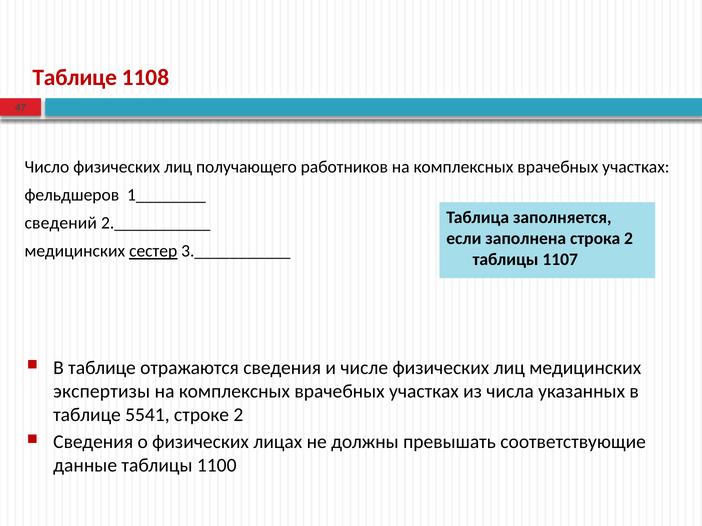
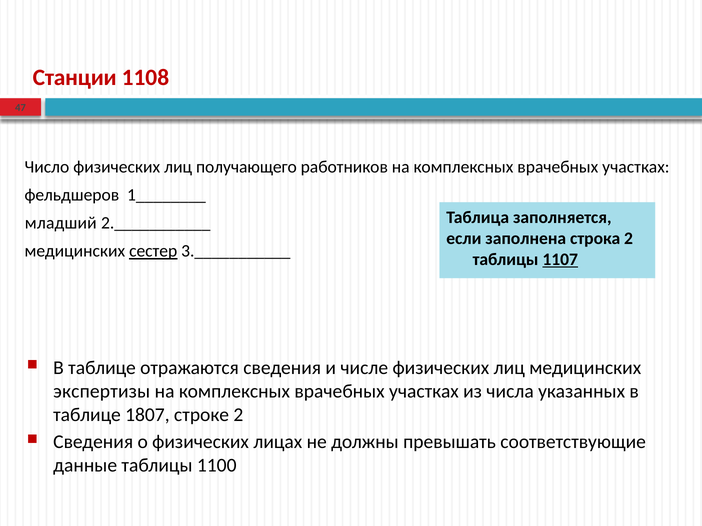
Таблице at (75, 78): Таблице -> Станции
сведений: сведений -> младший
1107 underline: none -> present
5541: 5541 -> 1807
